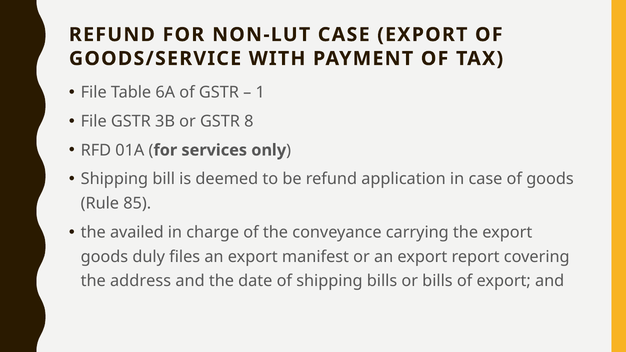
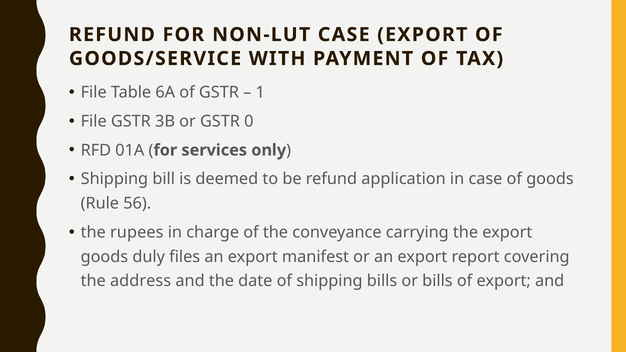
8: 8 -> 0
85: 85 -> 56
availed: availed -> rupees
